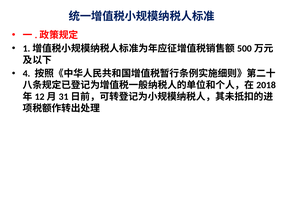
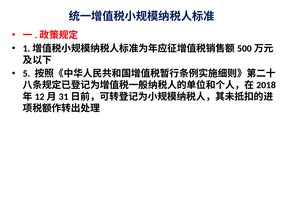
4: 4 -> 5
